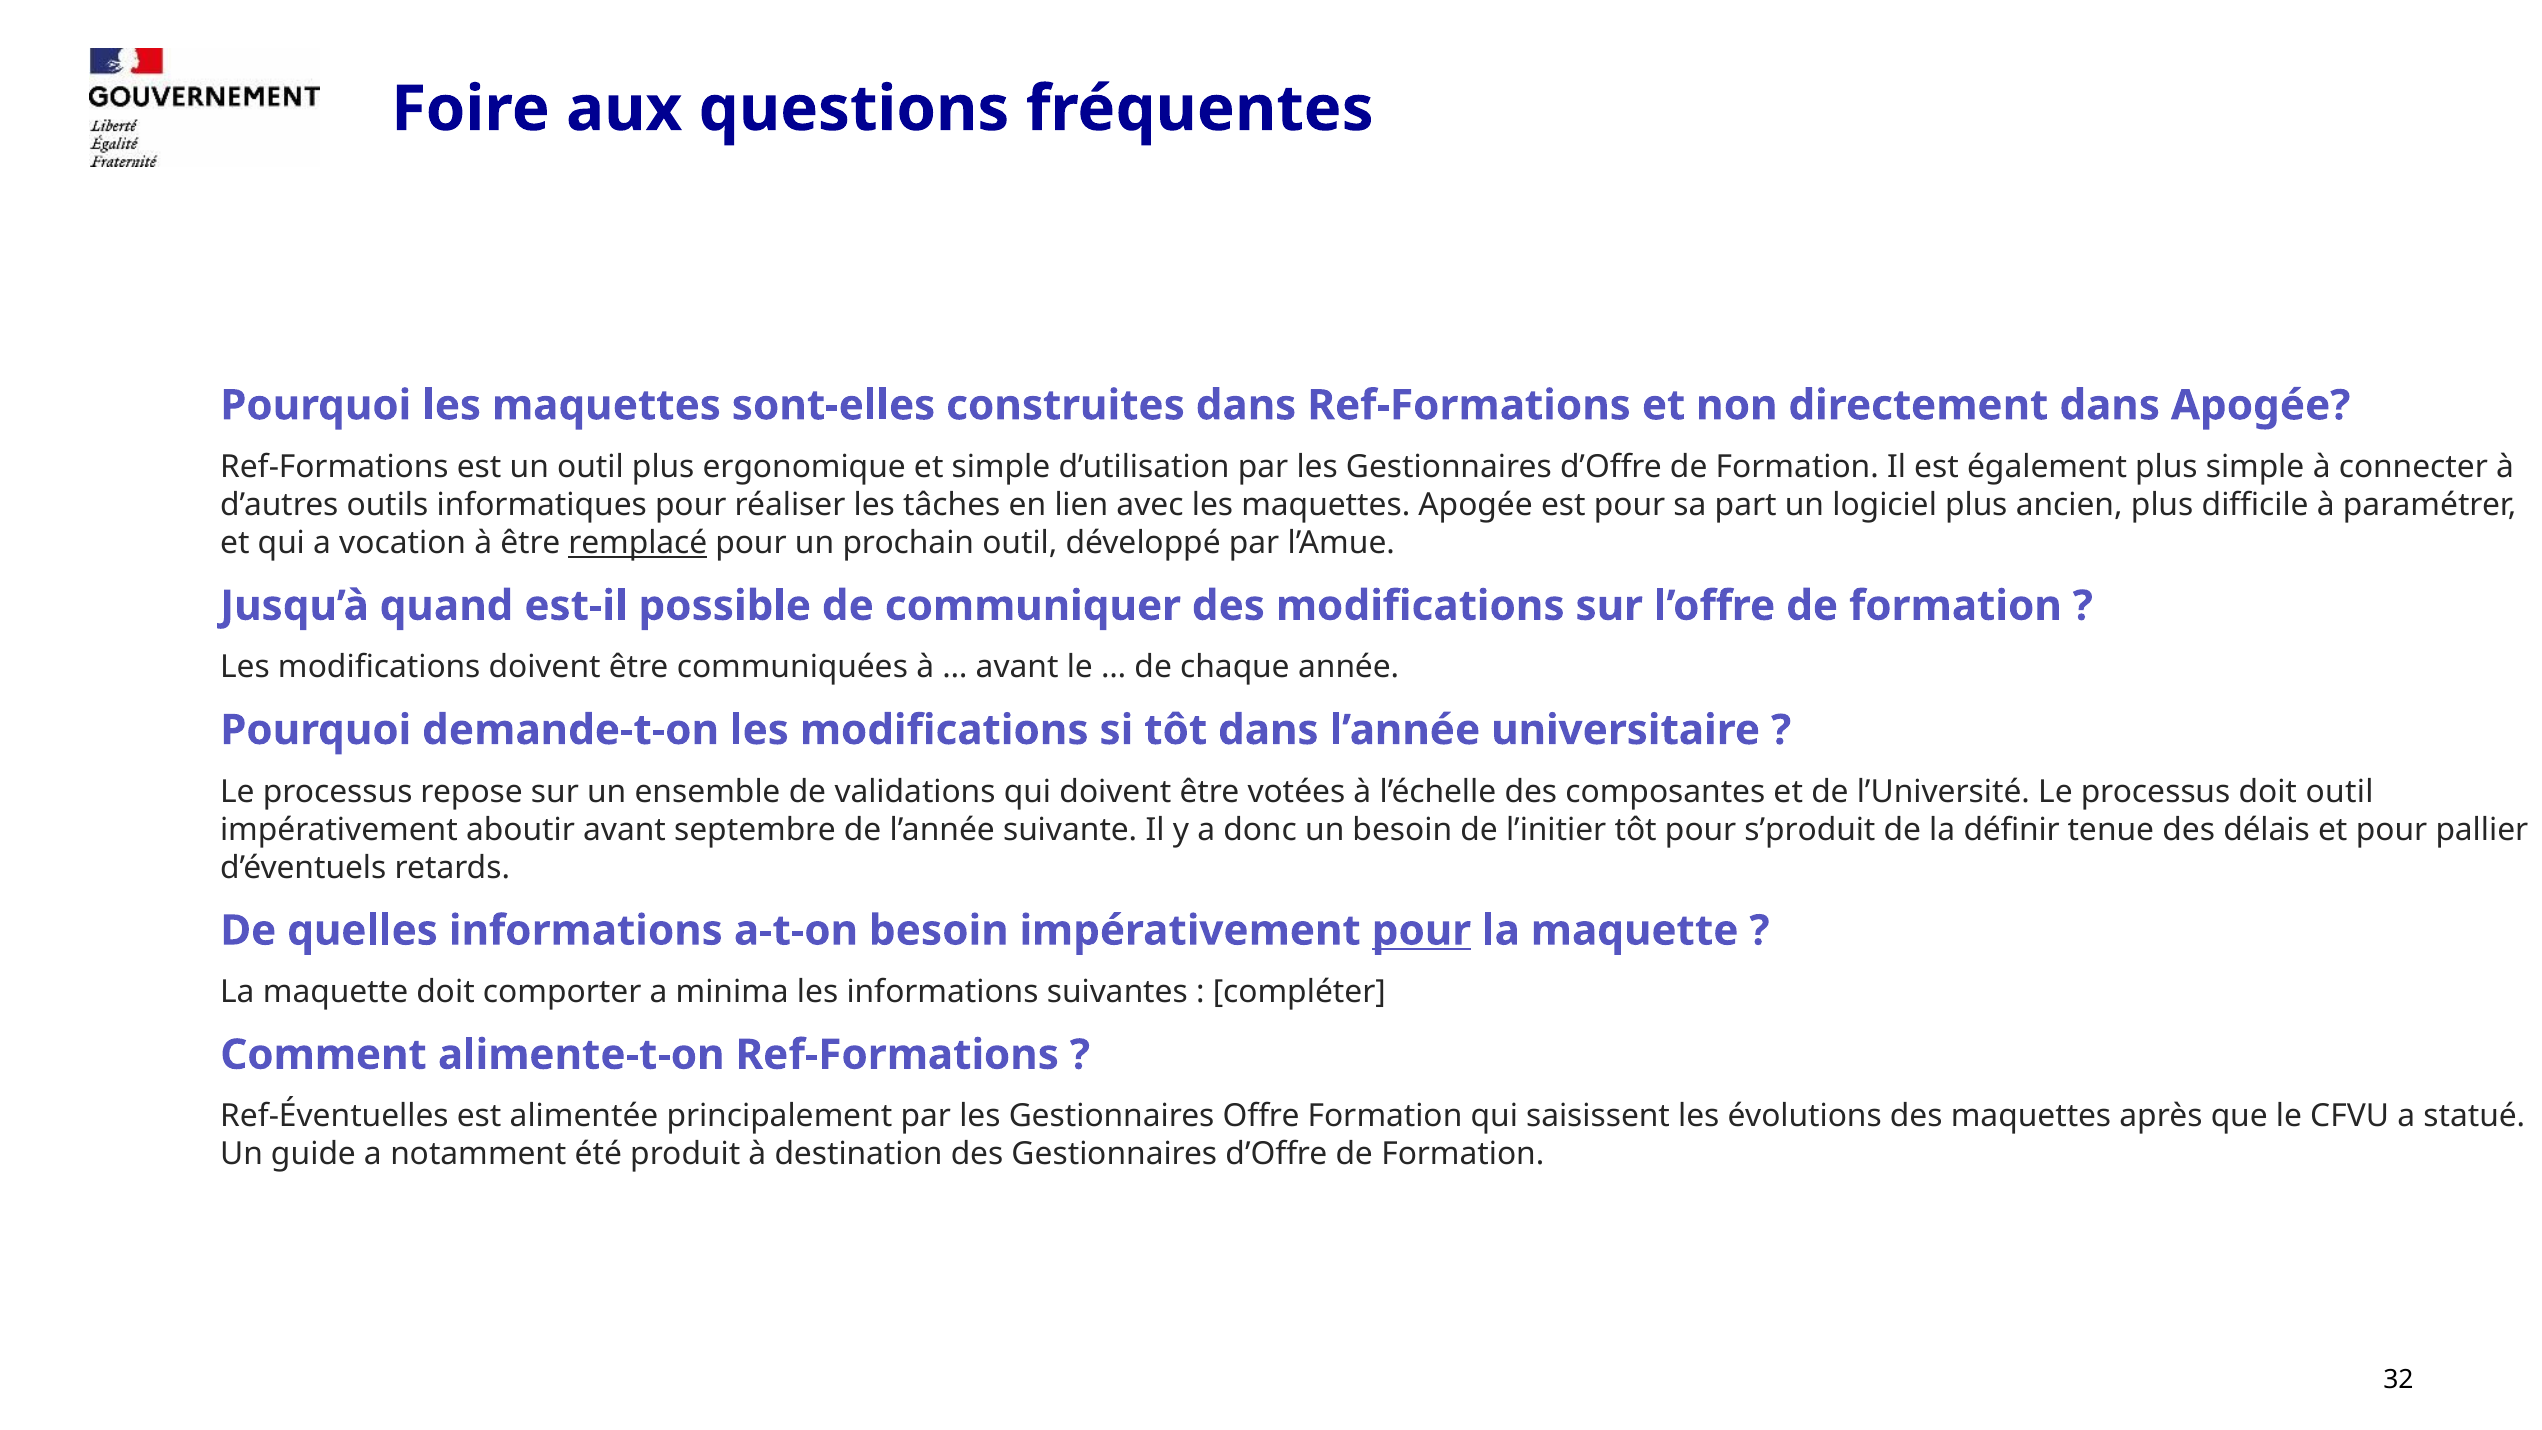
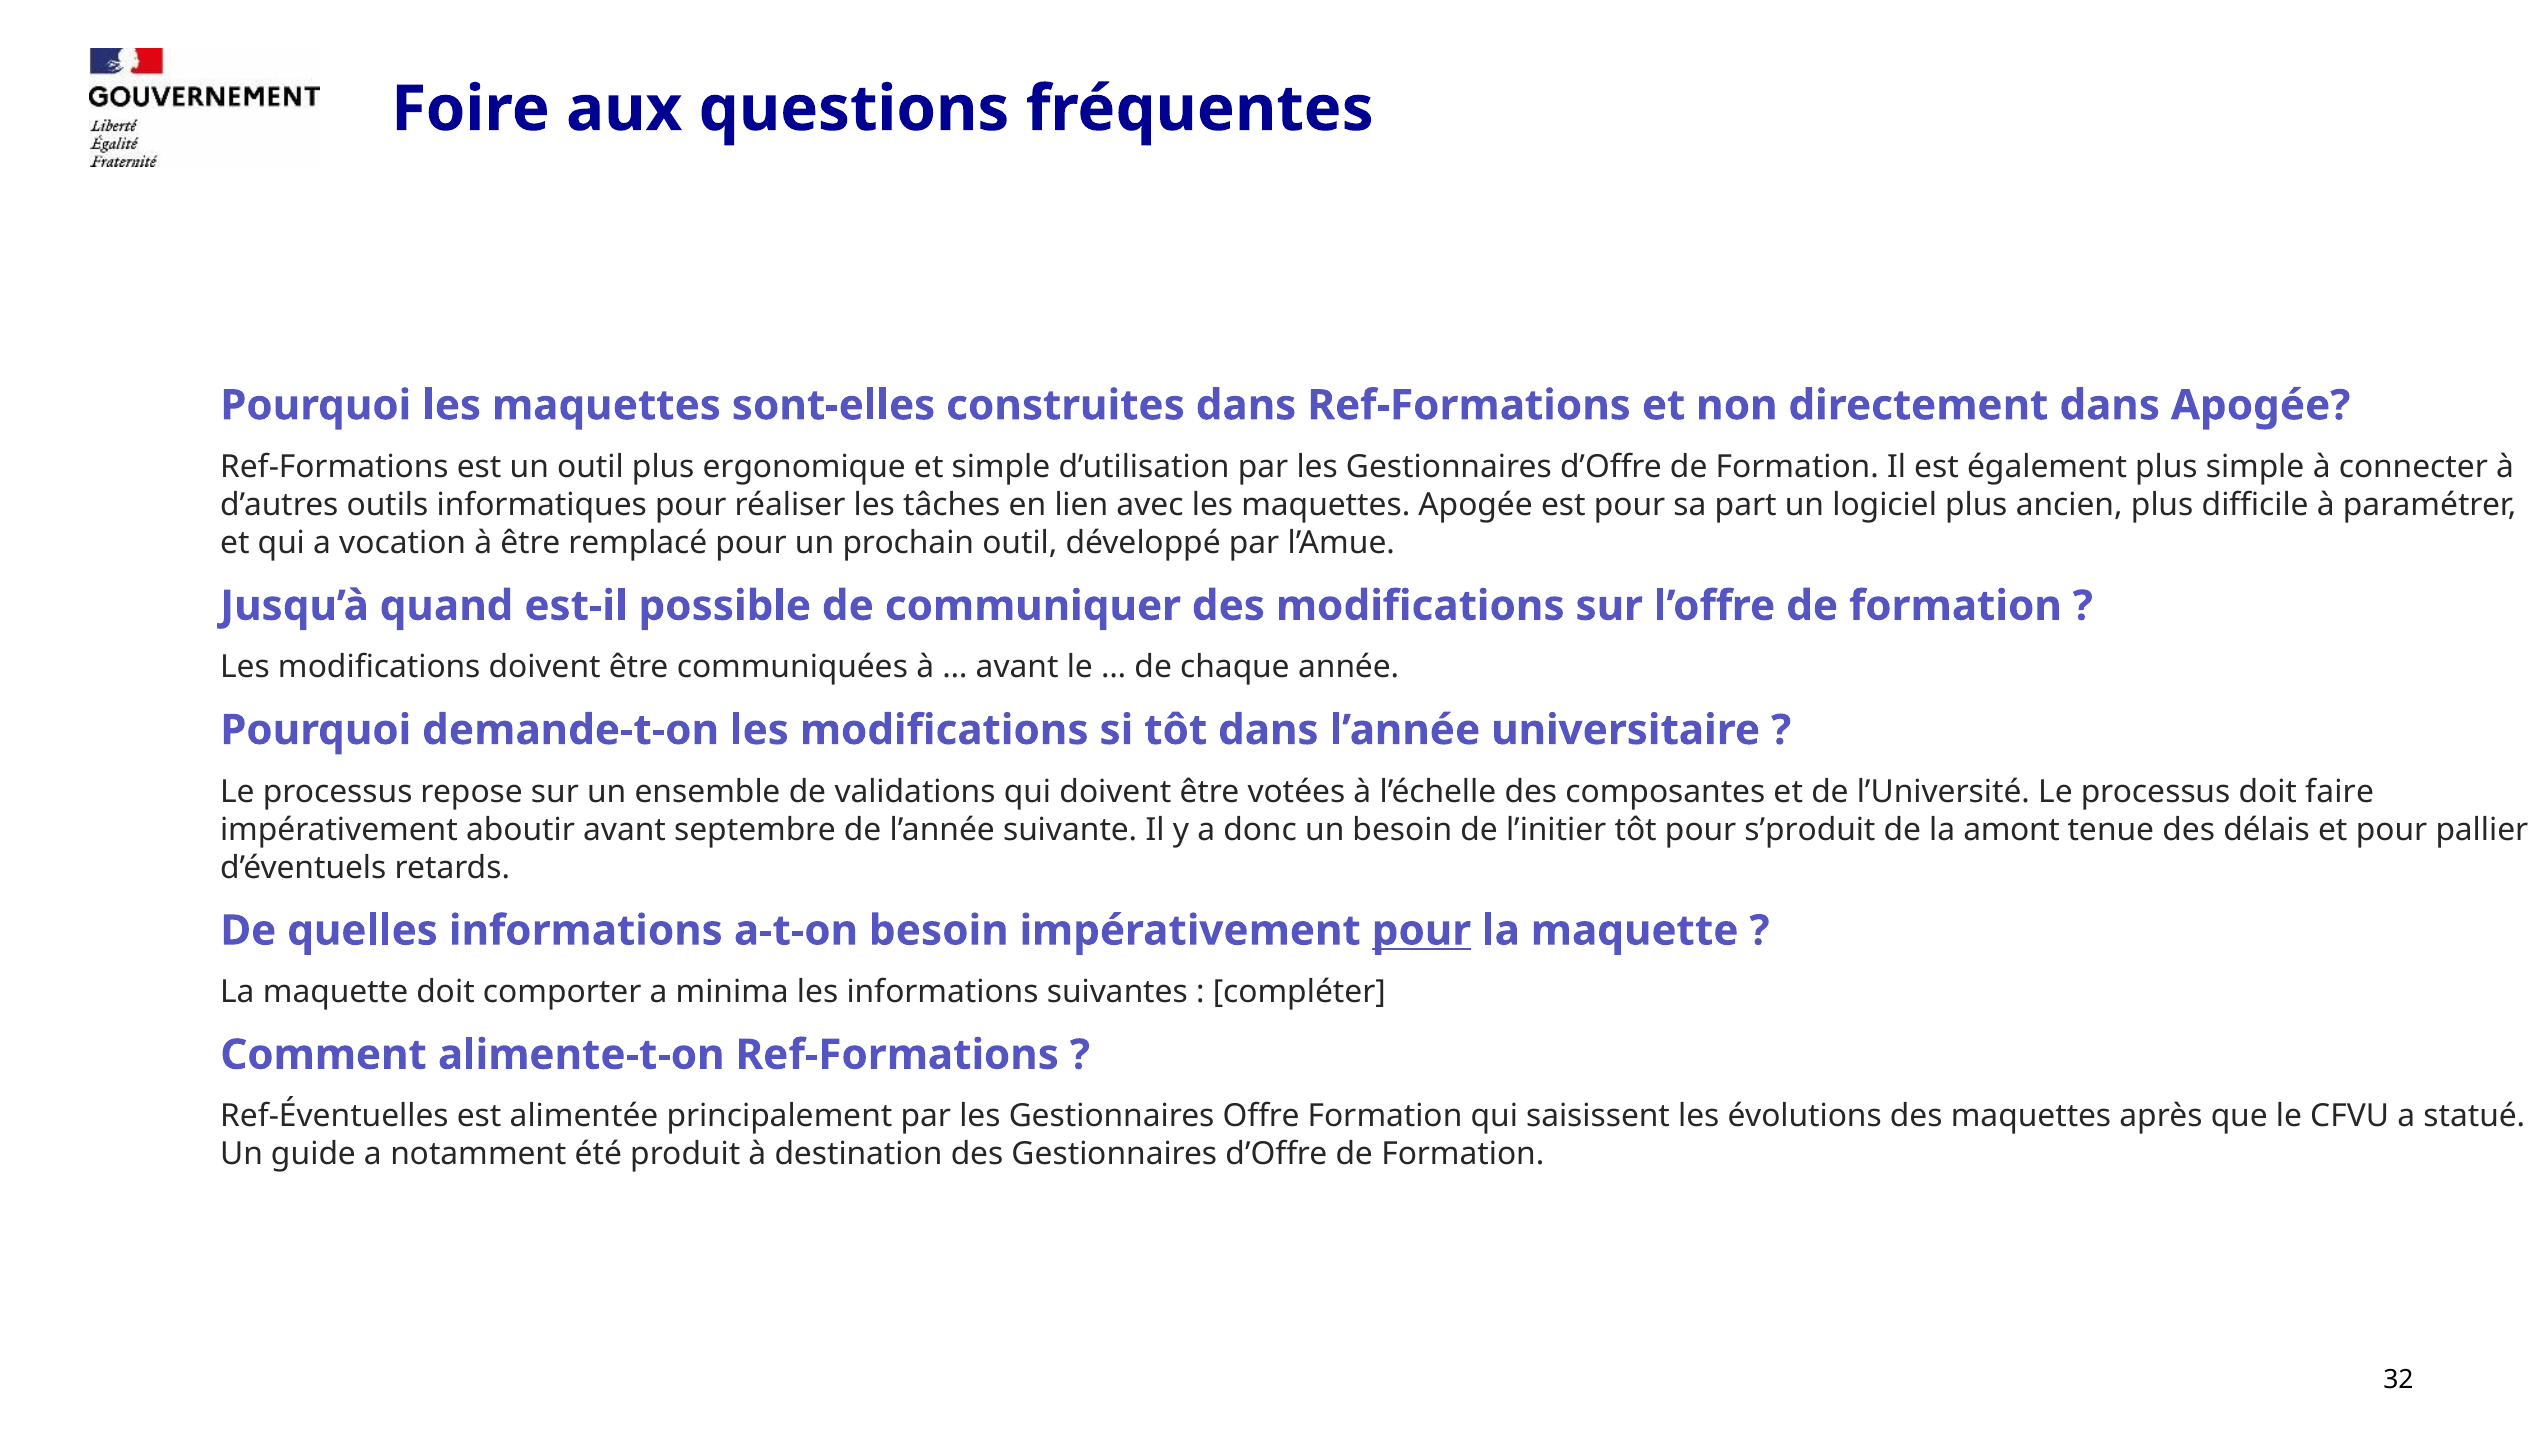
remplacé underline: present -> none
doit outil: outil -> faire
définir: définir -> amont
